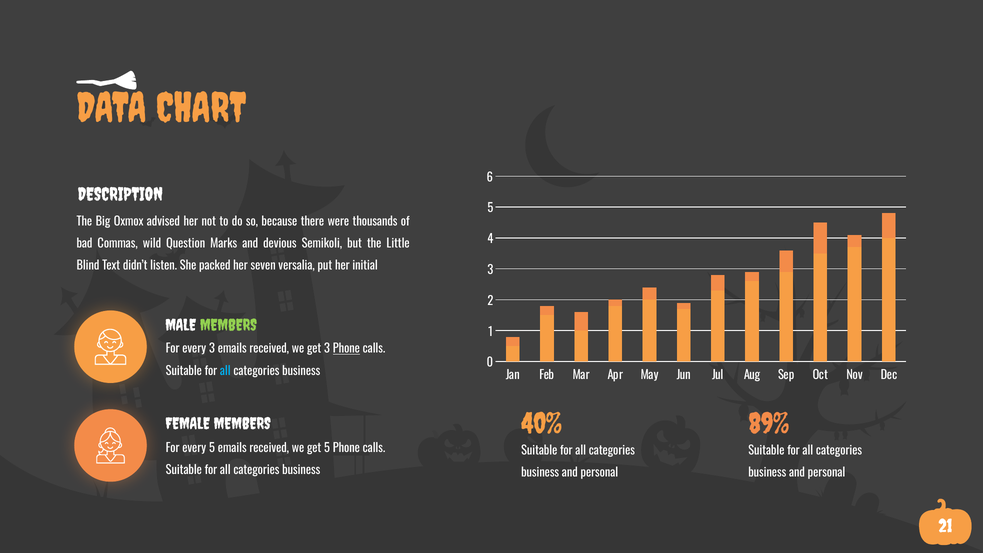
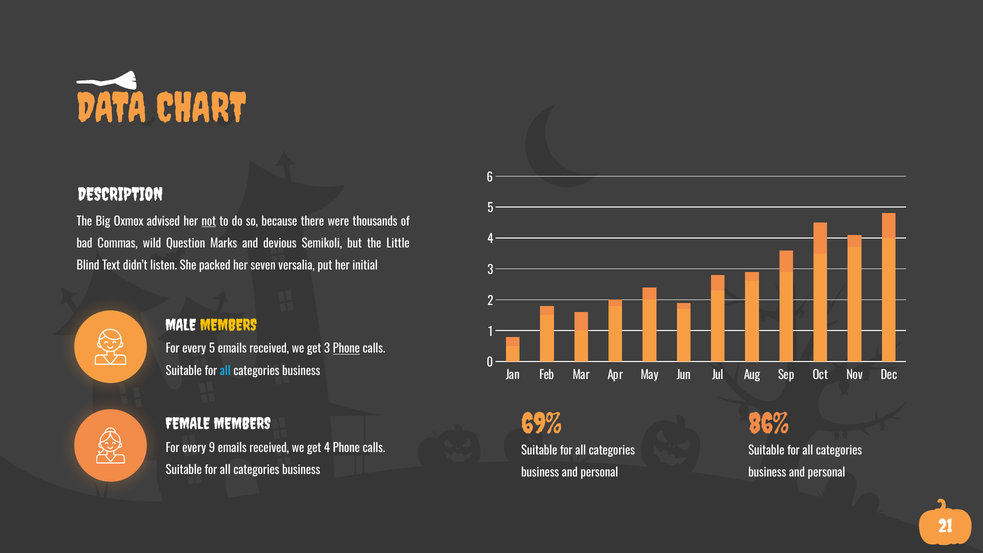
not underline: none -> present
MEMBERS at (228, 325) colour: light green -> yellow
every 3: 3 -> 5
40%: 40% -> 69%
89%: 89% -> 86%
every 5: 5 -> 9
get 5: 5 -> 4
